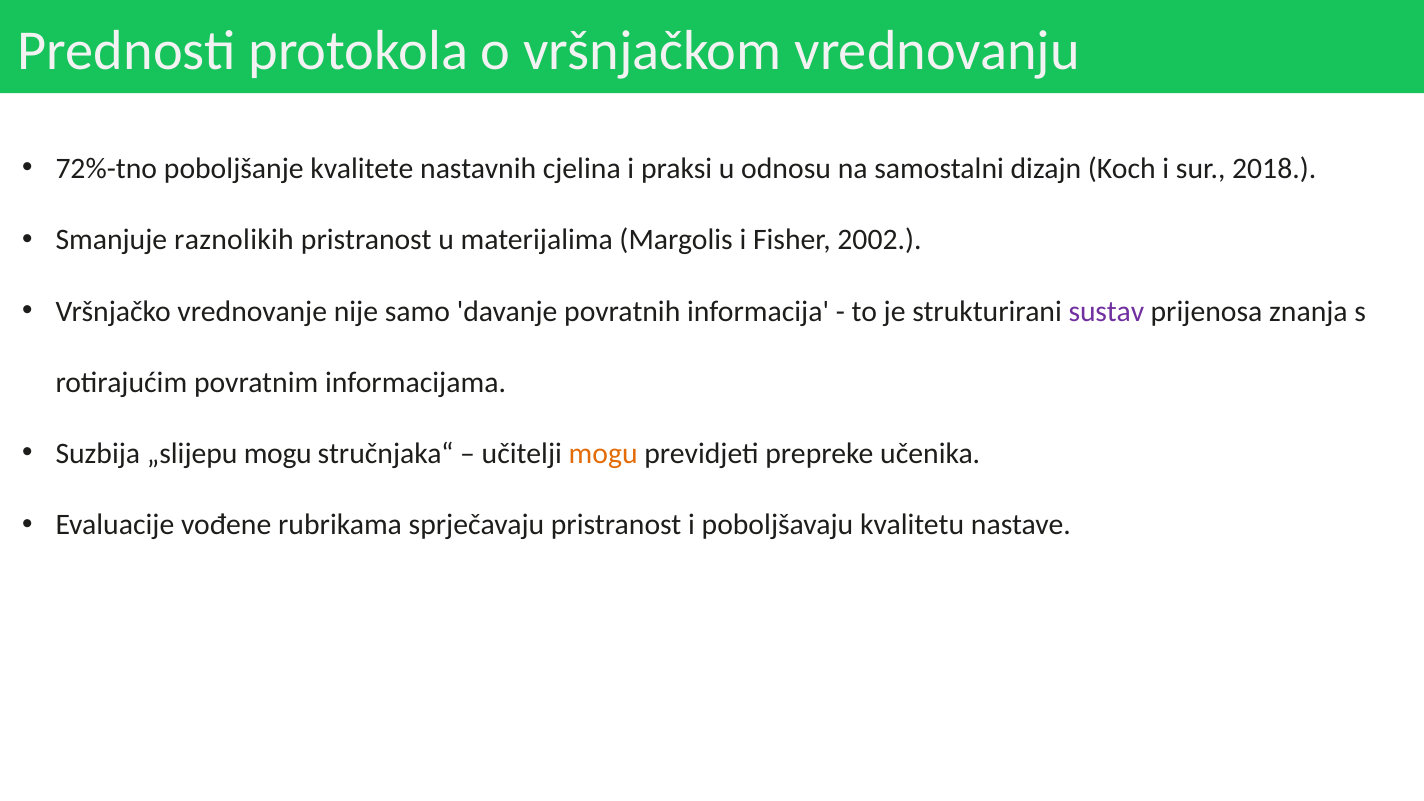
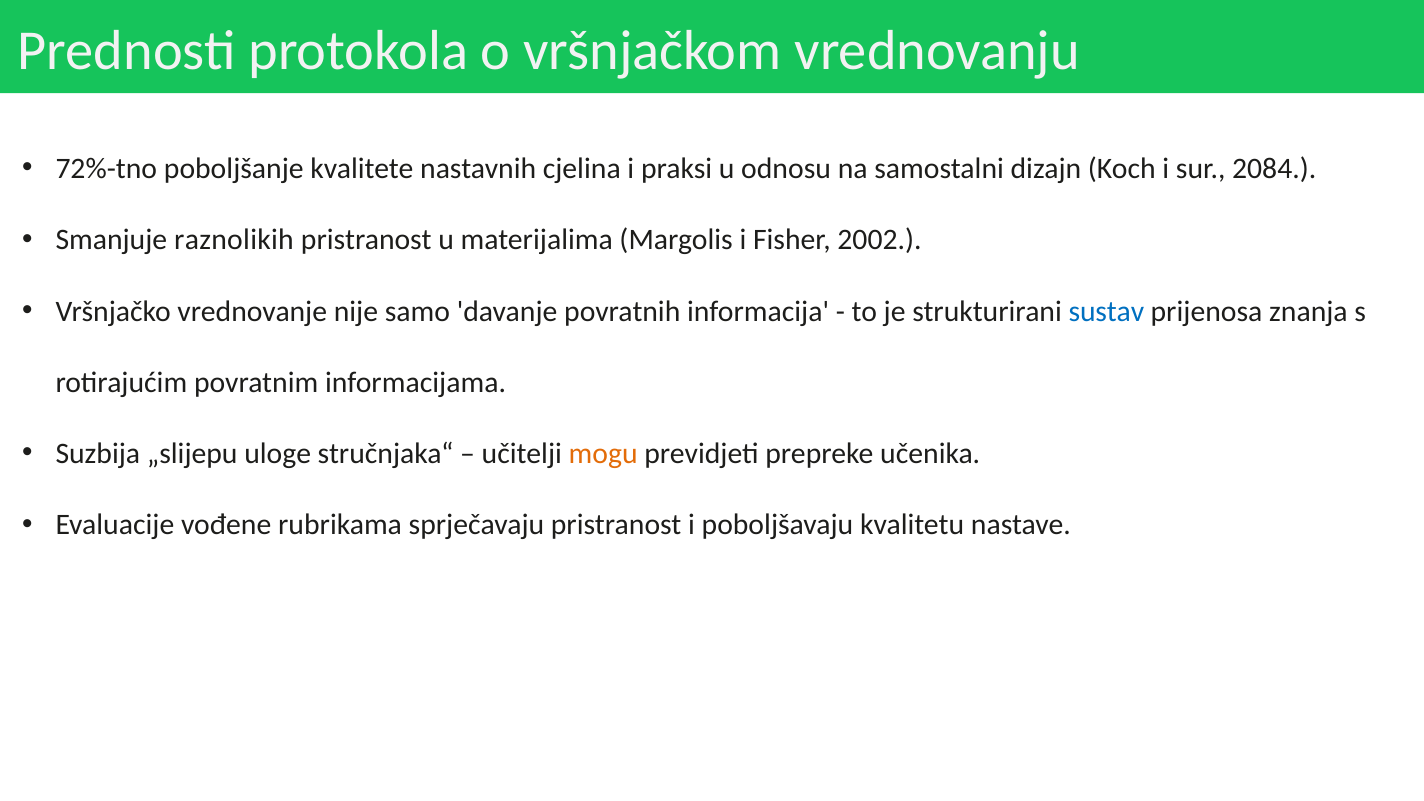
2018: 2018 -> 2084
sustav colour: purple -> blue
„slijepu mogu: mogu -> uloge
